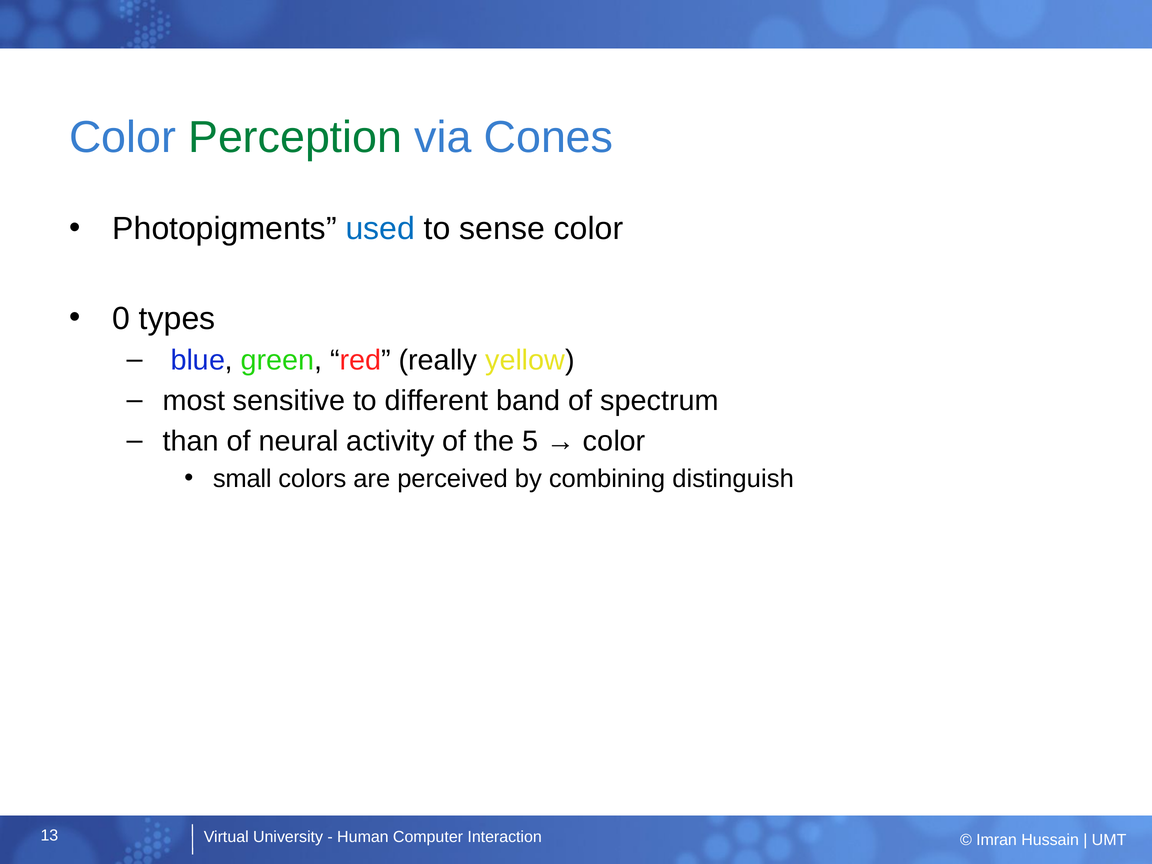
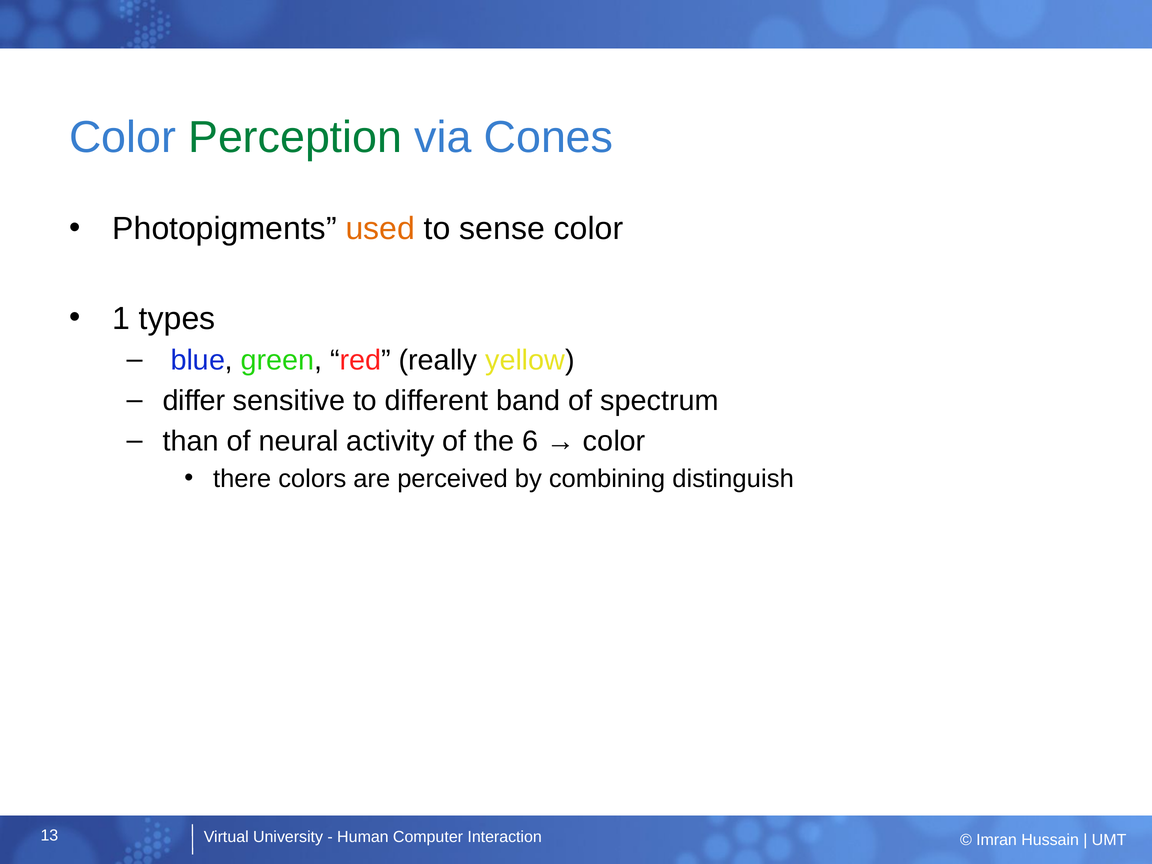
used colour: blue -> orange
0: 0 -> 1
most: most -> differ
5: 5 -> 6
small: small -> there
